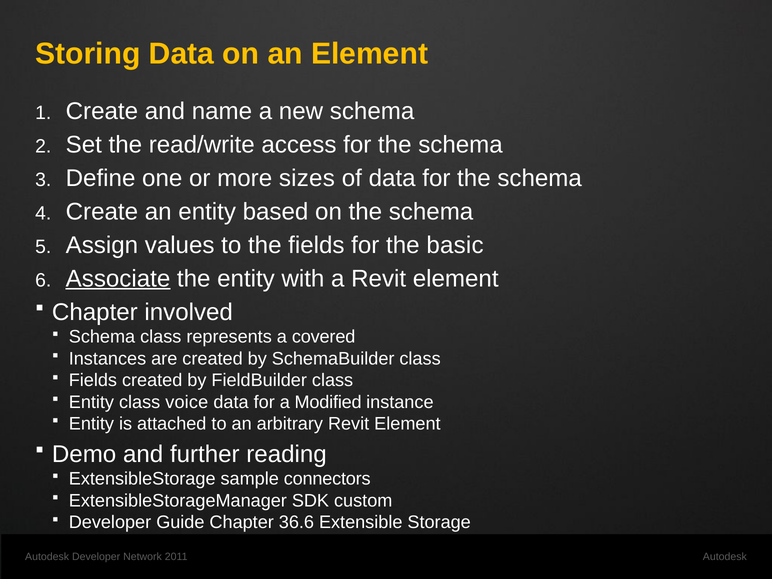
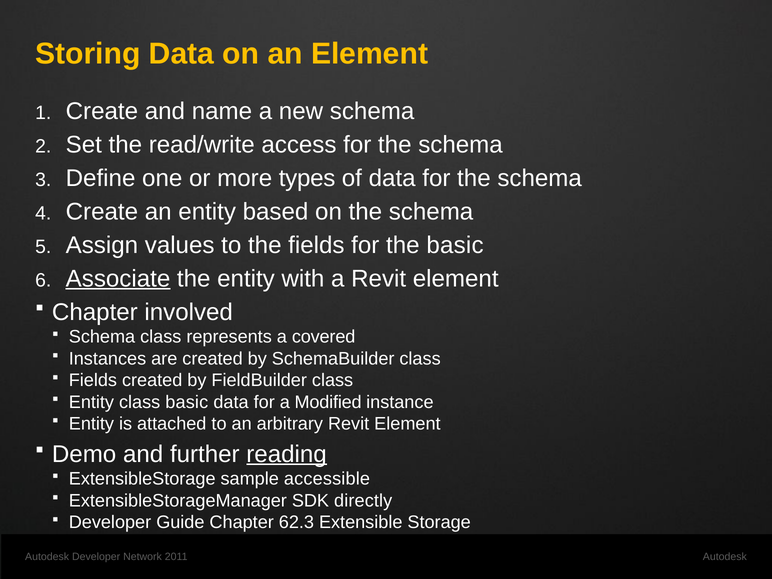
sizes: sizes -> types
class voice: voice -> basic
reading underline: none -> present
connectors: connectors -> accessible
custom: custom -> directly
36.6: 36.6 -> 62.3
